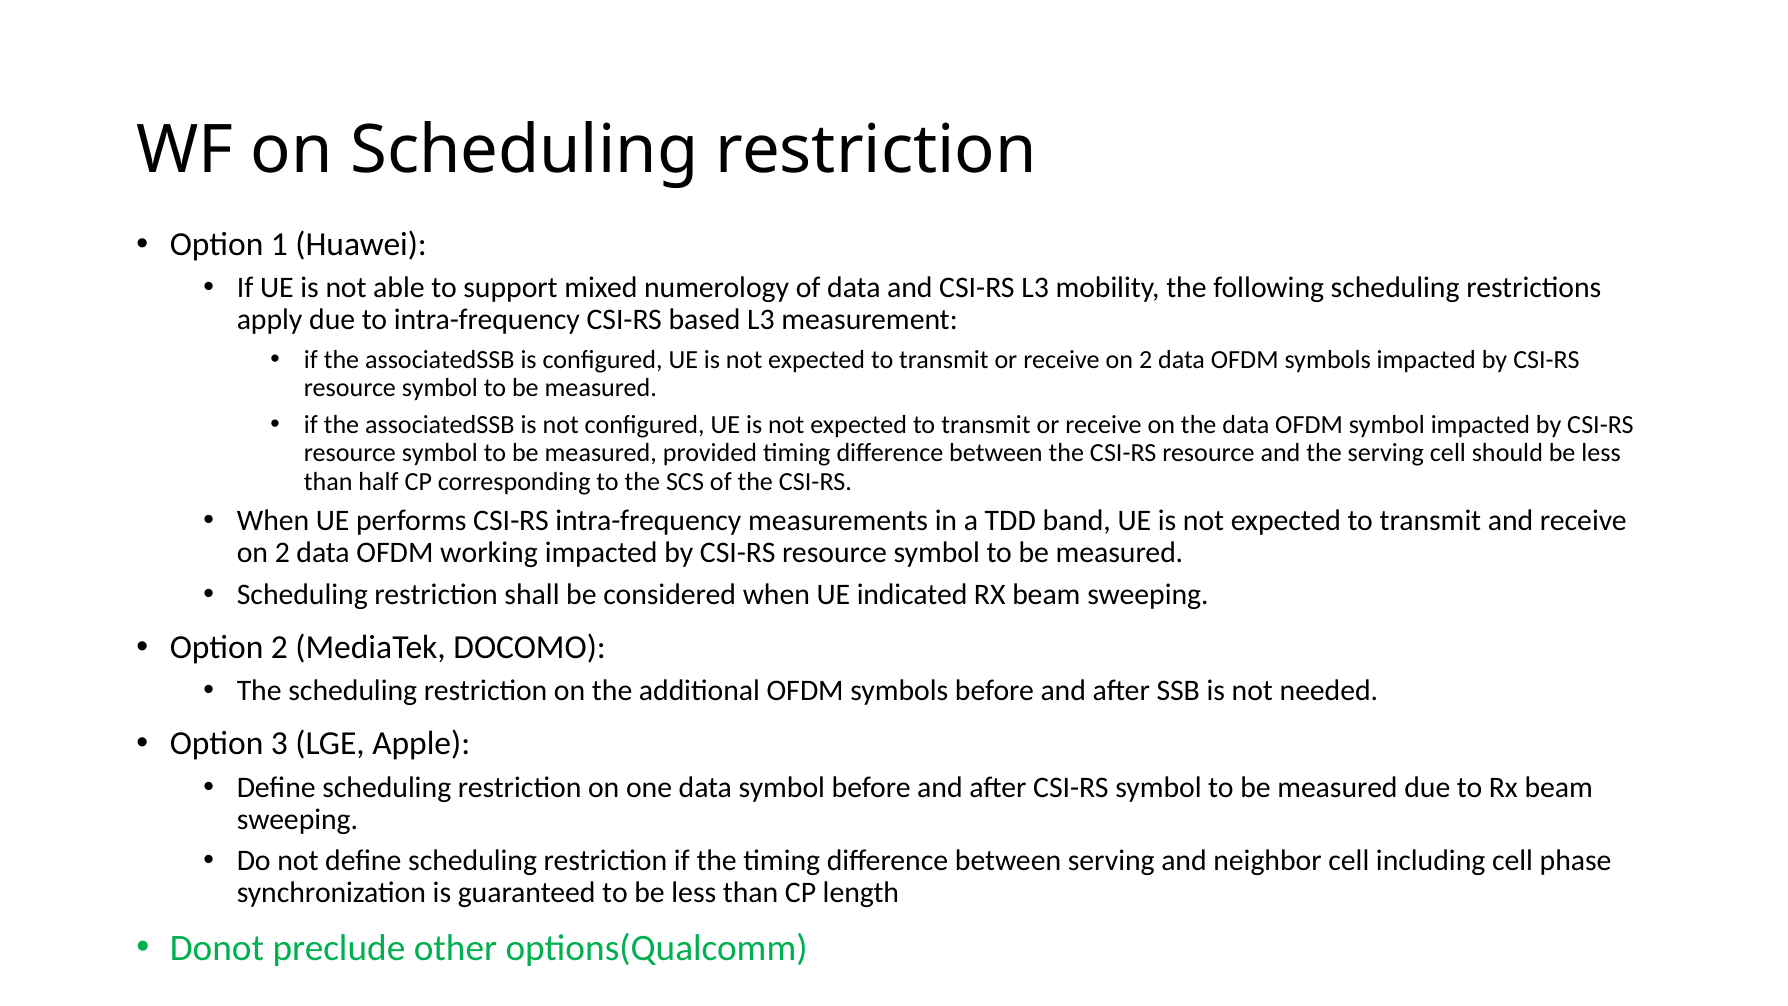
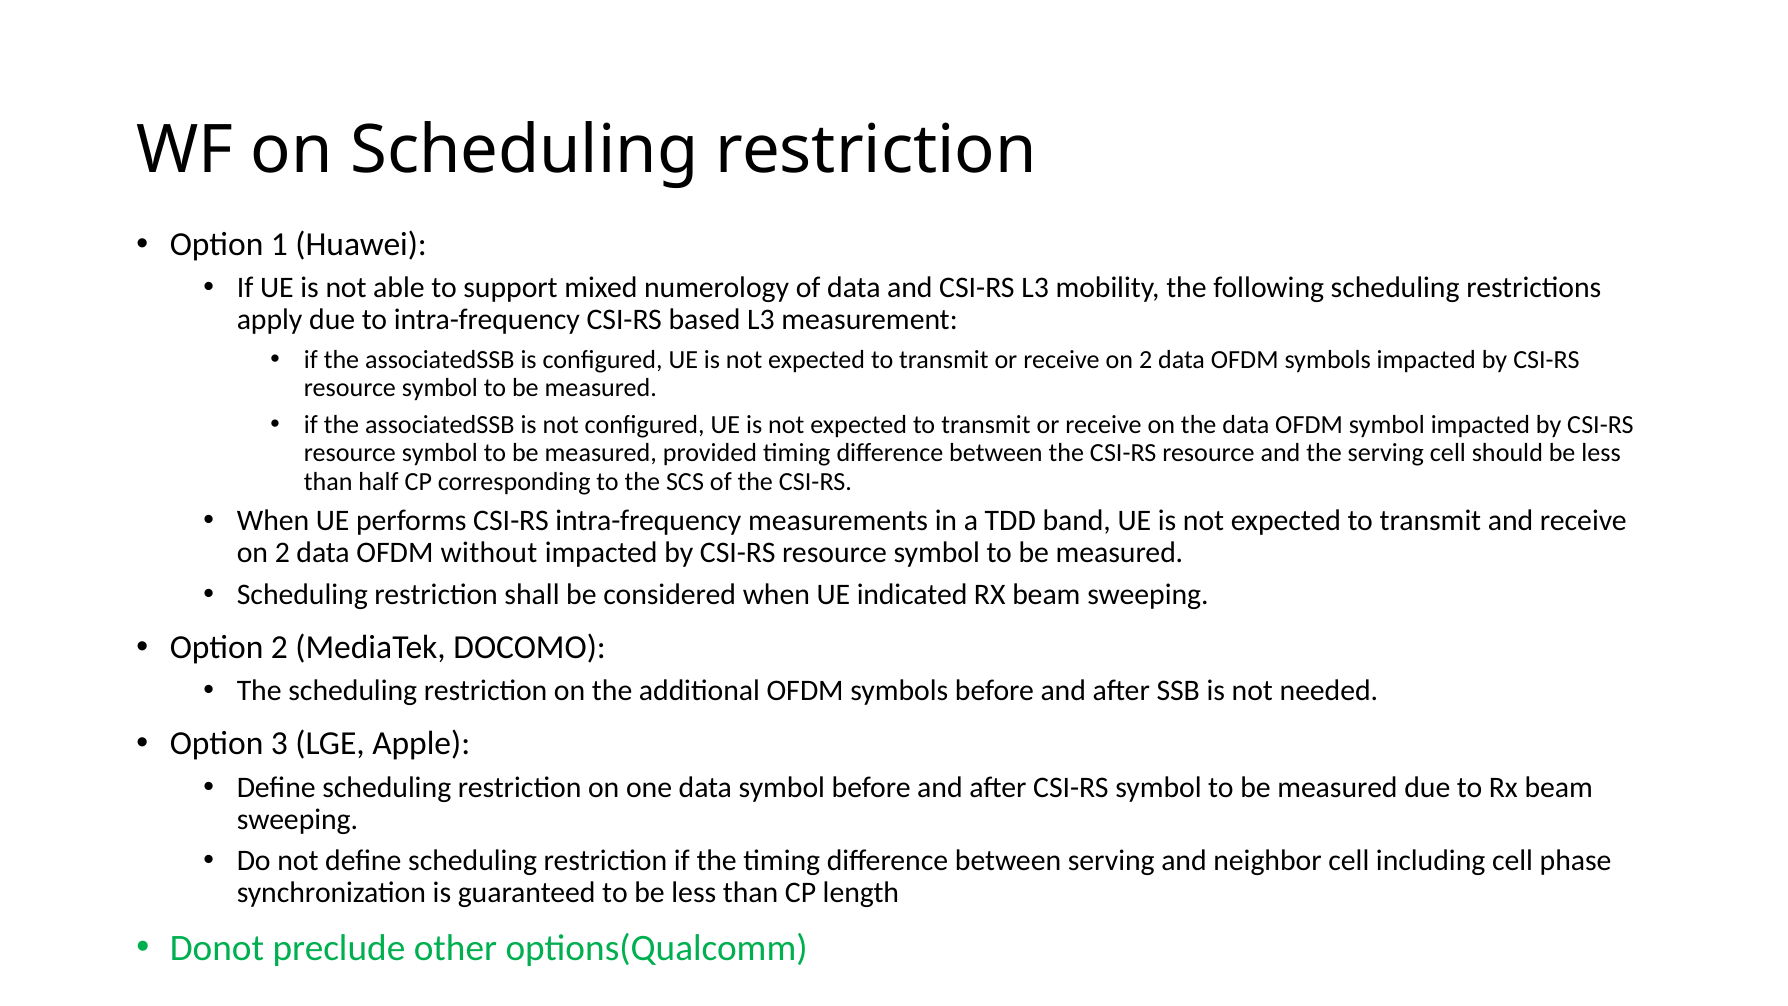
working: working -> without
